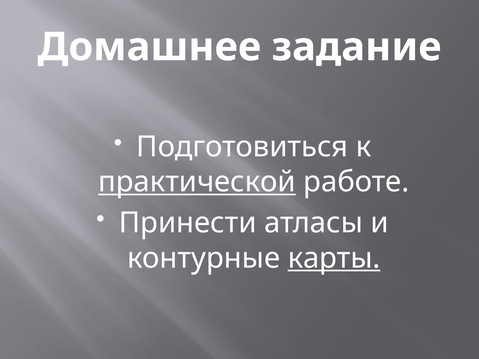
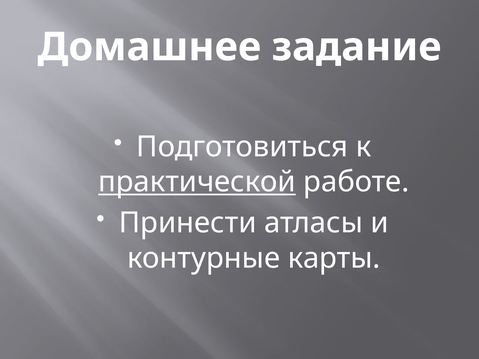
карты underline: present -> none
